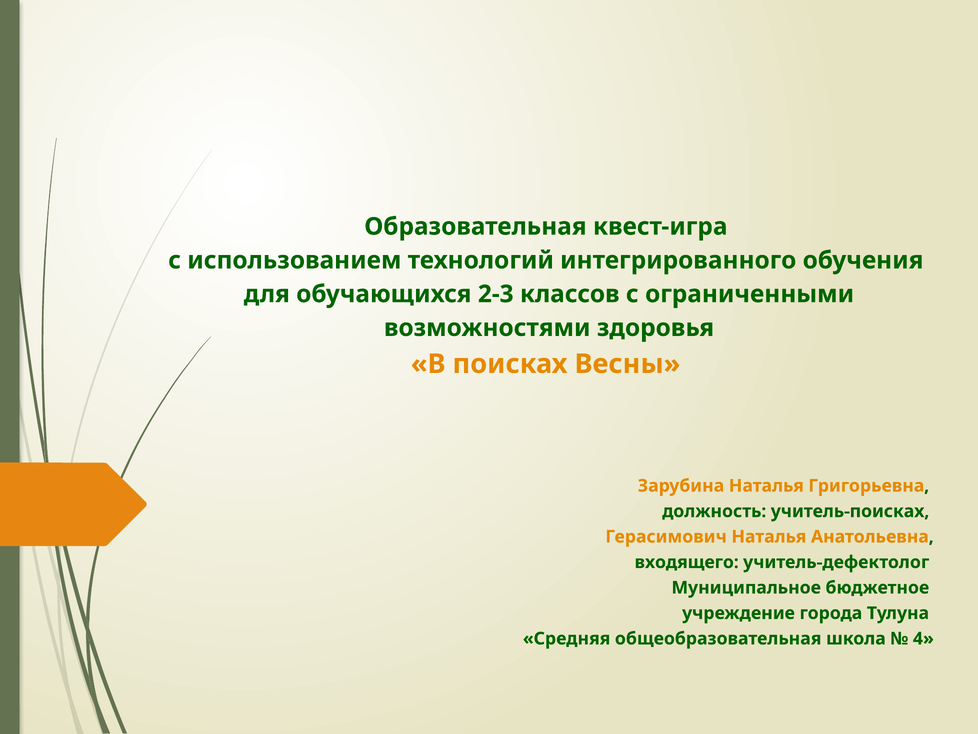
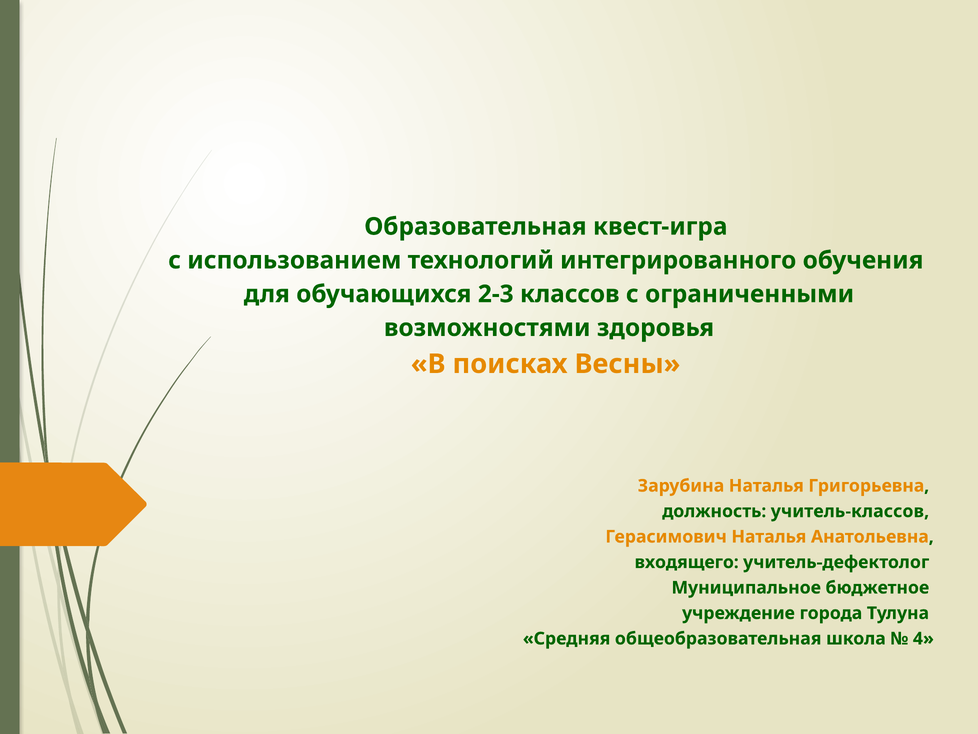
учитель-поисках: учитель-поисках -> учитель-классов
